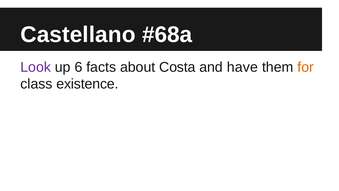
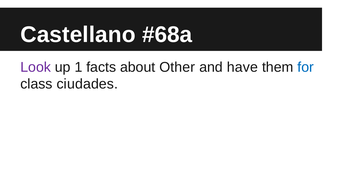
6: 6 -> 1
Costa: Costa -> Other
for colour: orange -> blue
existence: existence -> ciudades
